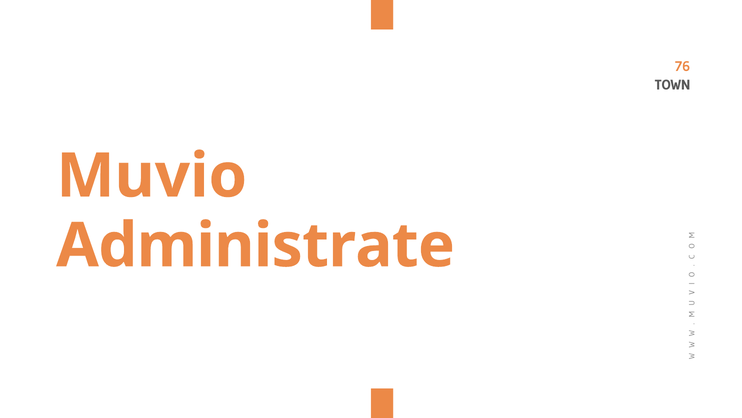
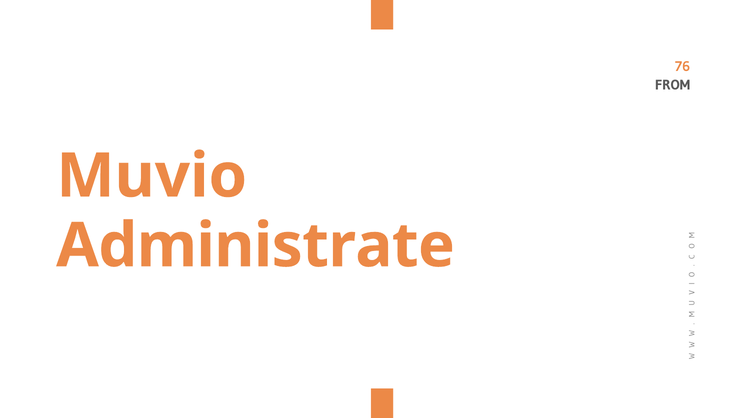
TOWN: TOWN -> FROM
